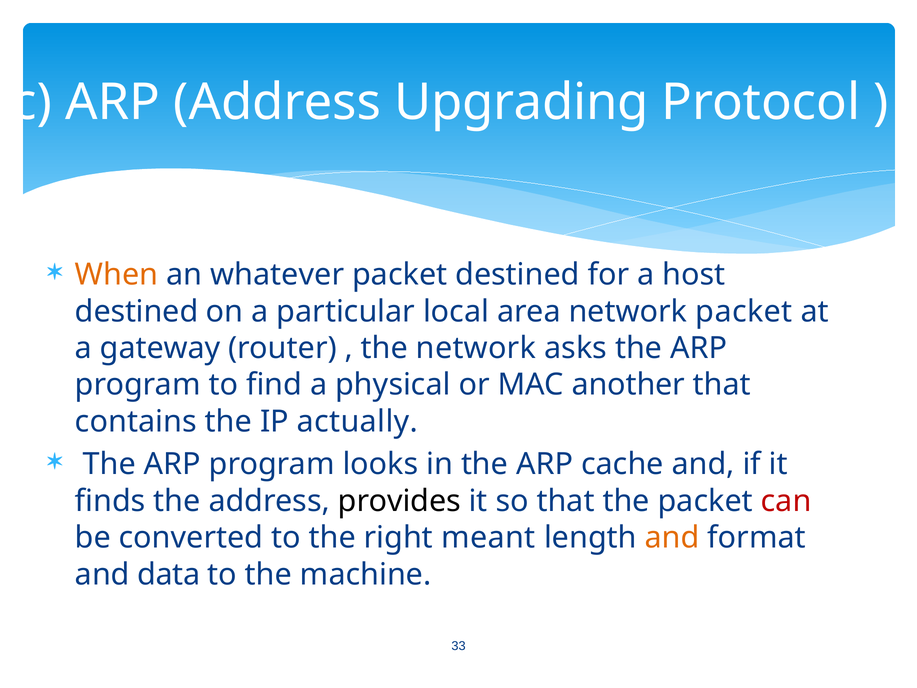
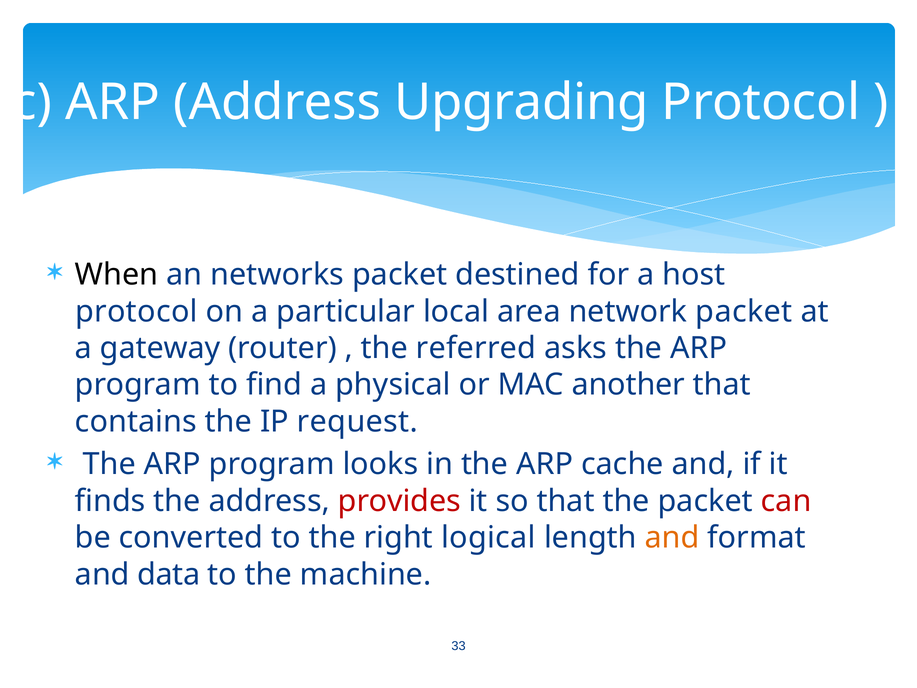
When colour: orange -> black
whatever: whatever -> networks
destined at (137, 311): destined -> protocol
the network: network -> referred
actually: actually -> request
provides colour: black -> red
meant: meant -> logical
